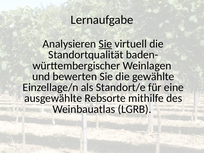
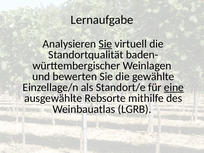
eine underline: none -> present
